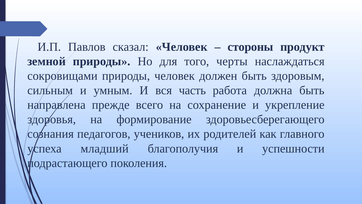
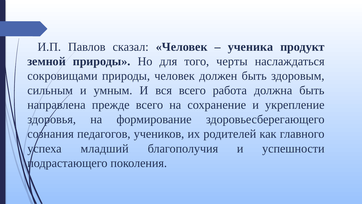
стороны: стороны -> ученика
вся часть: часть -> всего
